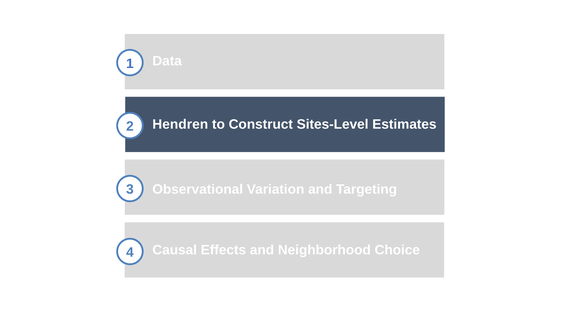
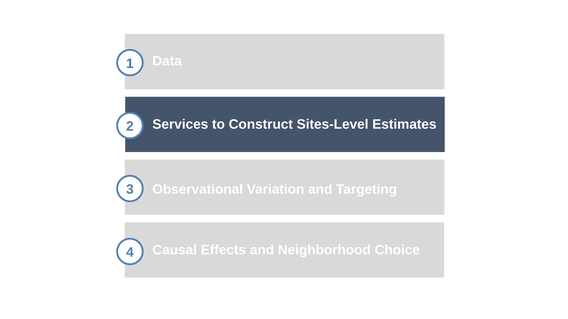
Hendren: Hendren -> Services
